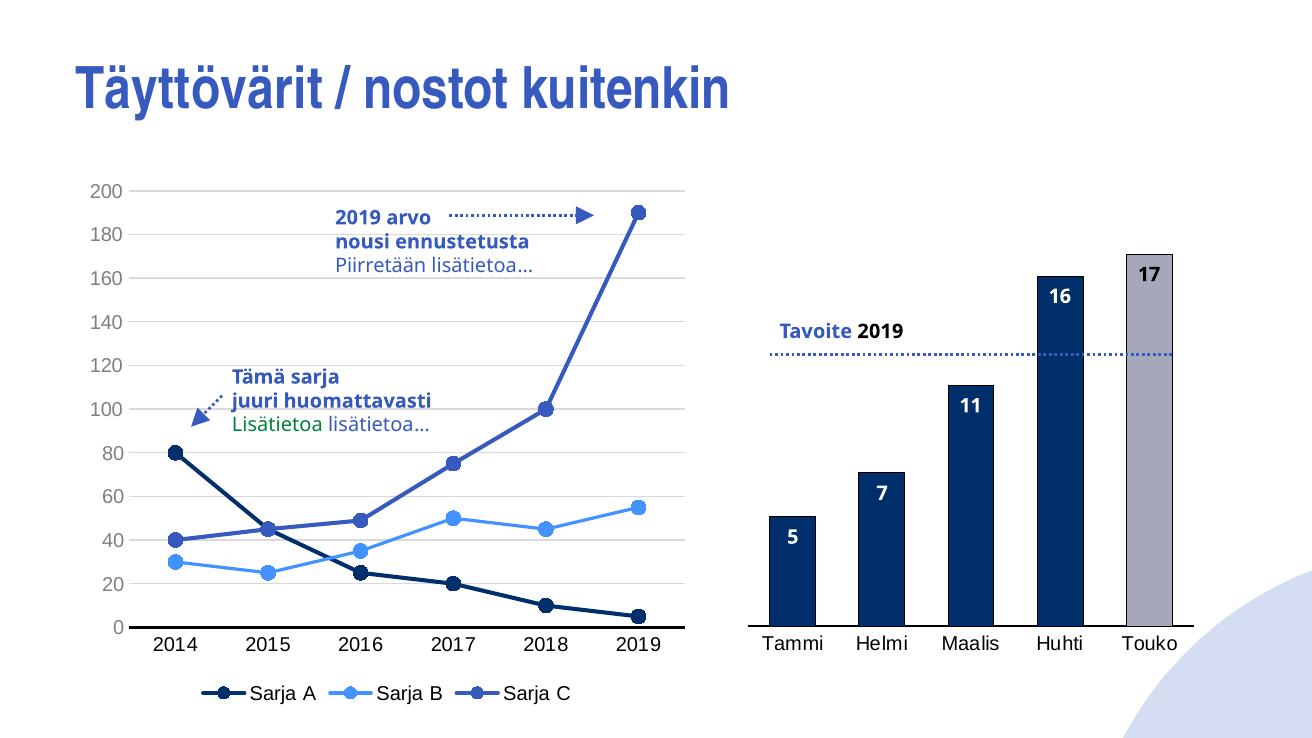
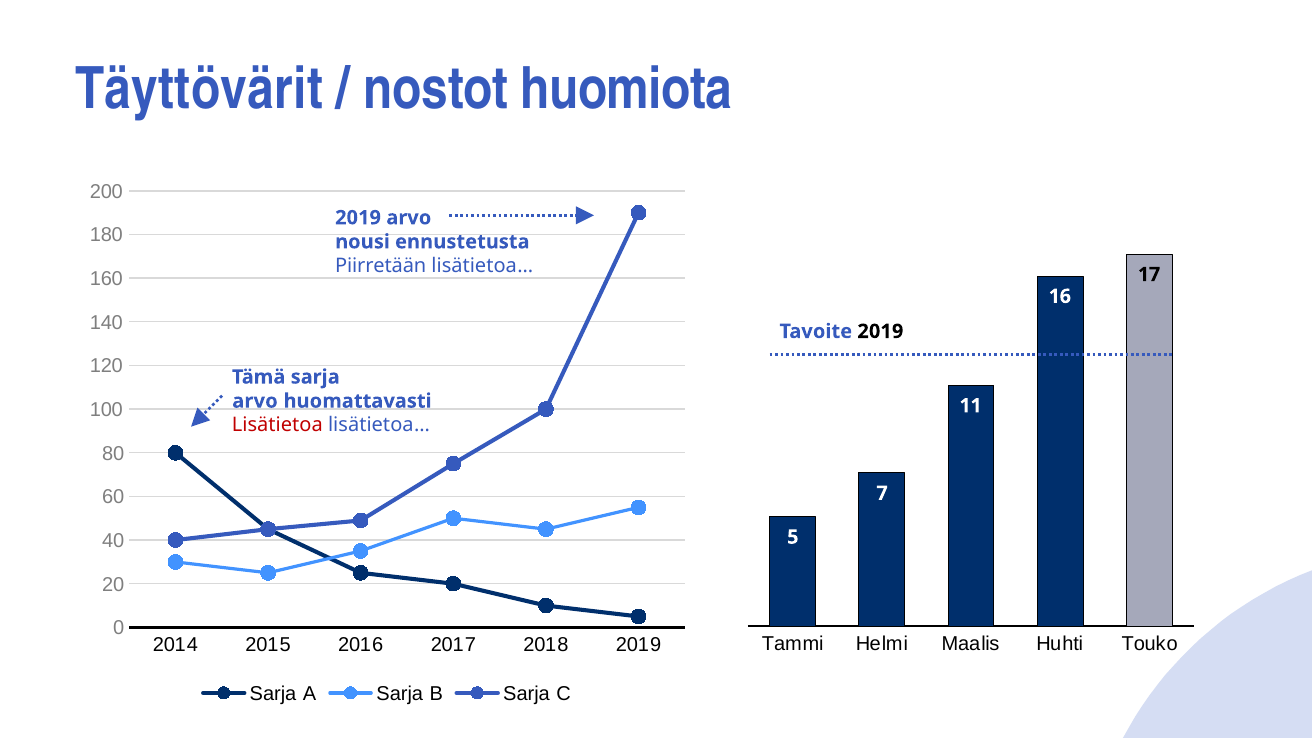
kuitenkin: kuitenkin -> huomiota
juuri at (255, 401): juuri -> arvo
Lisätietoa colour: green -> red
